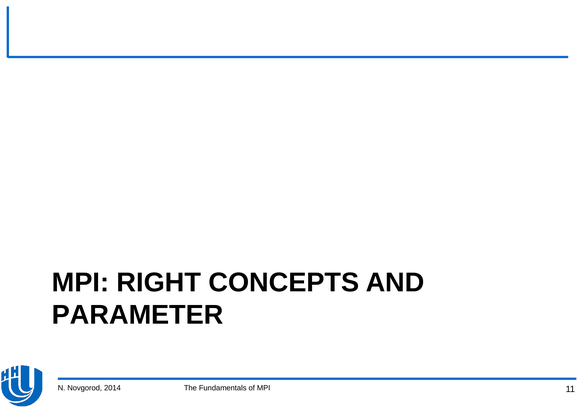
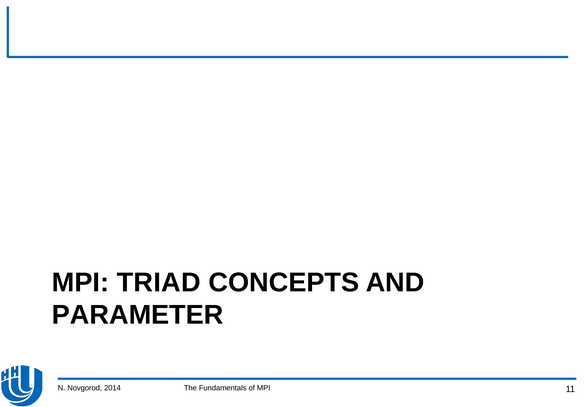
RIGHT: RIGHT -> TRIAD
